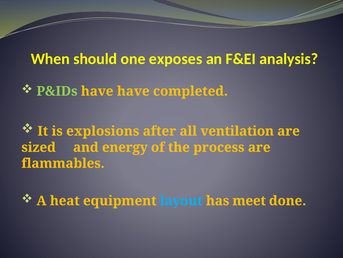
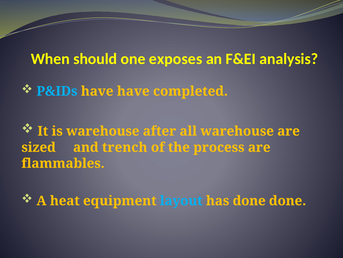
P&IDs colour: light green -> light blue
is explosions: explosions -> warehouse
all ventilation: ventilation -> warehouse
energy: energy -> trench
has meet: meet -> done
